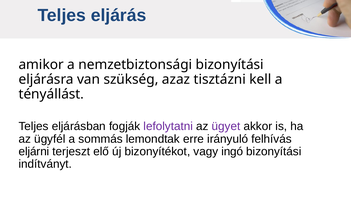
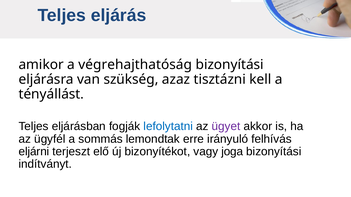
nemzetbiztonsági: nemzetbiztonsági -> végrehajthatóság
lefolytatni colour: purple -> blue
ingó: ingó -> joga
